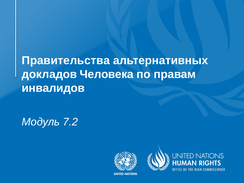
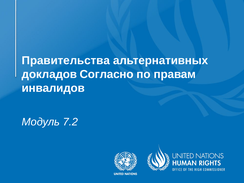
Человека: Человека -> Согласно
